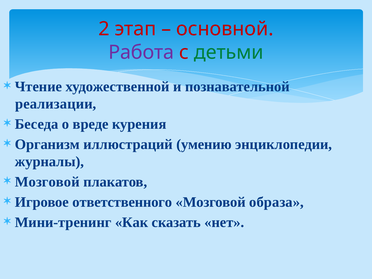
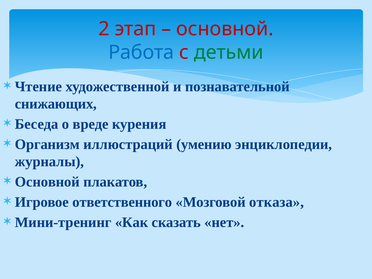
Работа colour: purple -> blue
реализации: реализации -> снижающих
Мозговой at (47, 182): Мозговой -> Основной
образа: образа -> отказа
